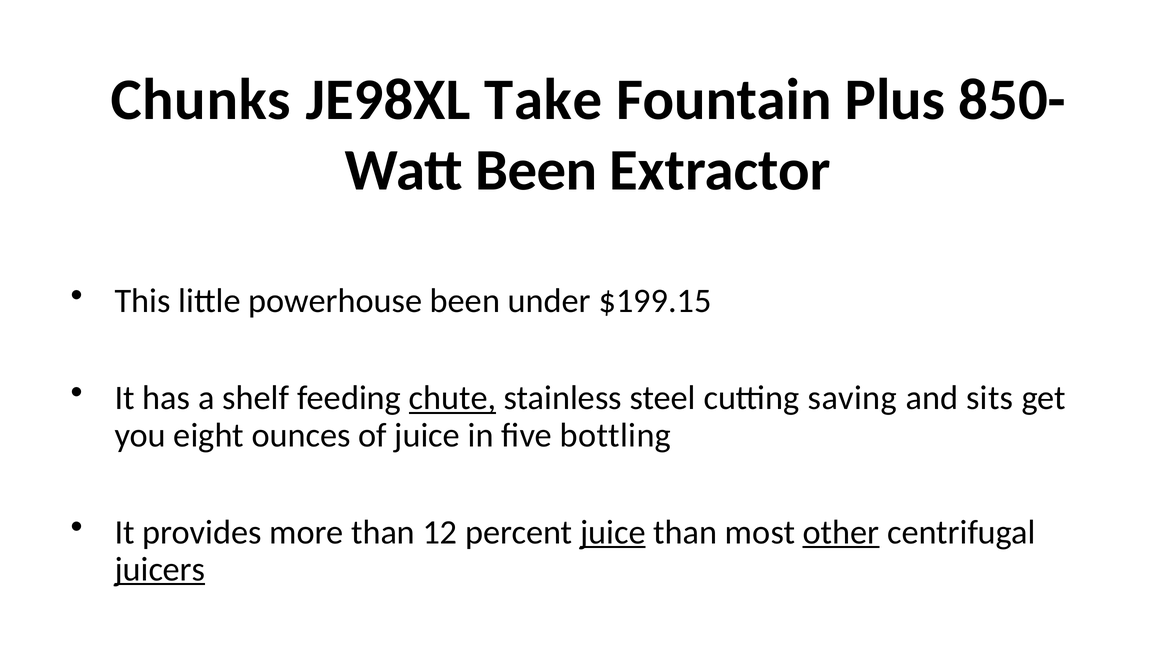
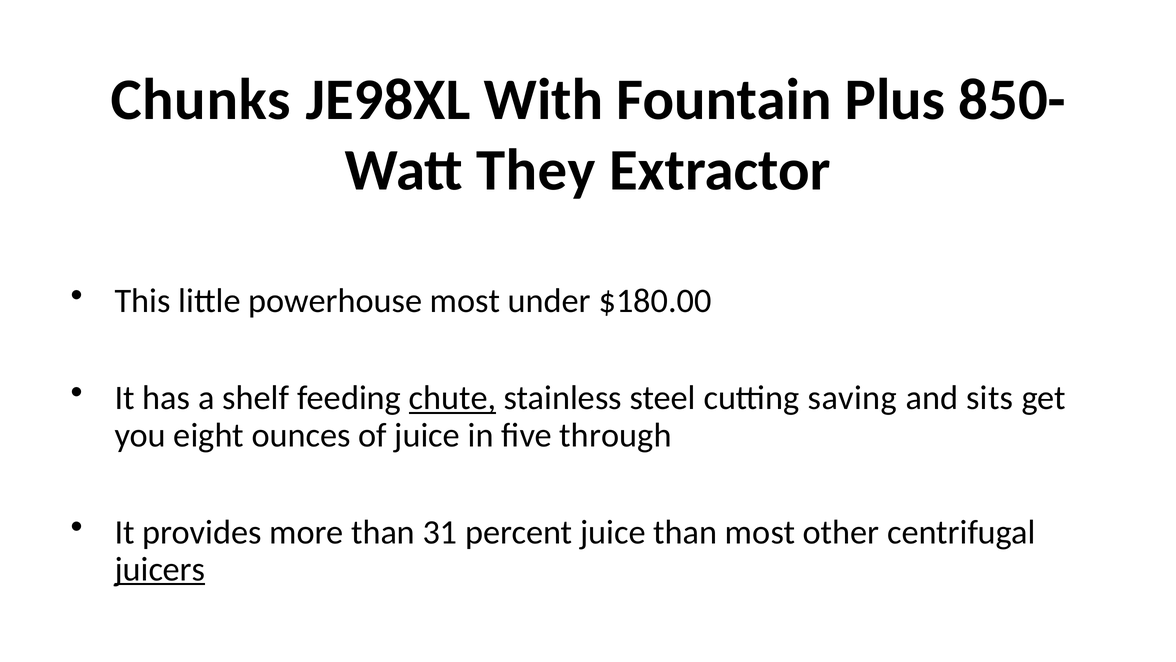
Take: Take -> With
Been at (536, 170): Been -> They
powerhouse been: been -> most
$199.15: $199.15 -> $180.00
bottling: bottling -> through
12: 12 -> 31
juice at (613, 532) underline: present -> none
other underline: present -> none
